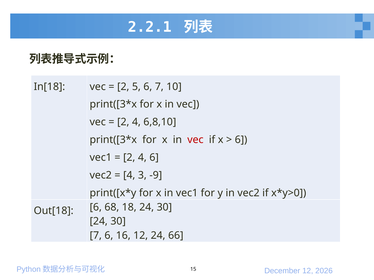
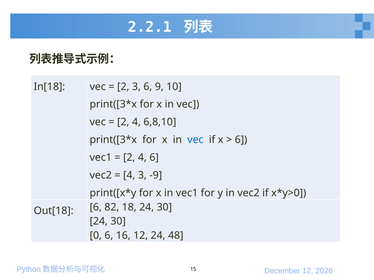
2 5: 5 -> 3
6 7: 7 -> 9
vec at (195, 140) colour: red -> blue
68: 68 -> 82
7 at (96, 236): 7 -> 0
66: 66 -> 48
